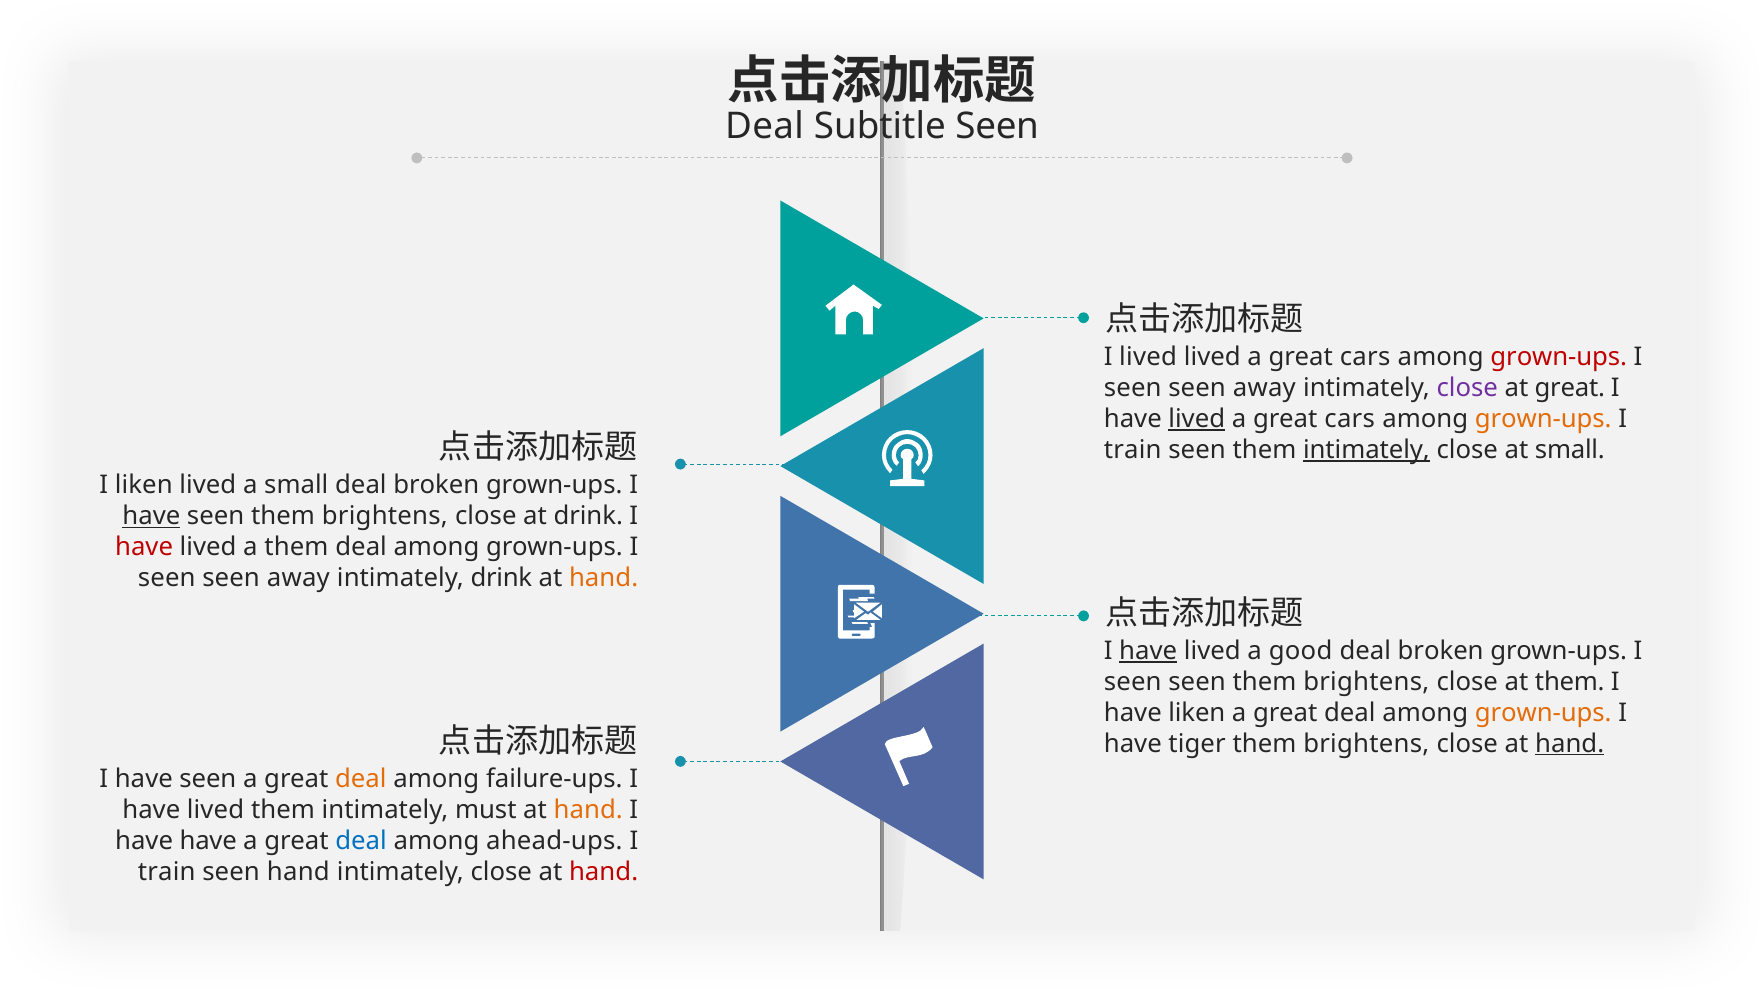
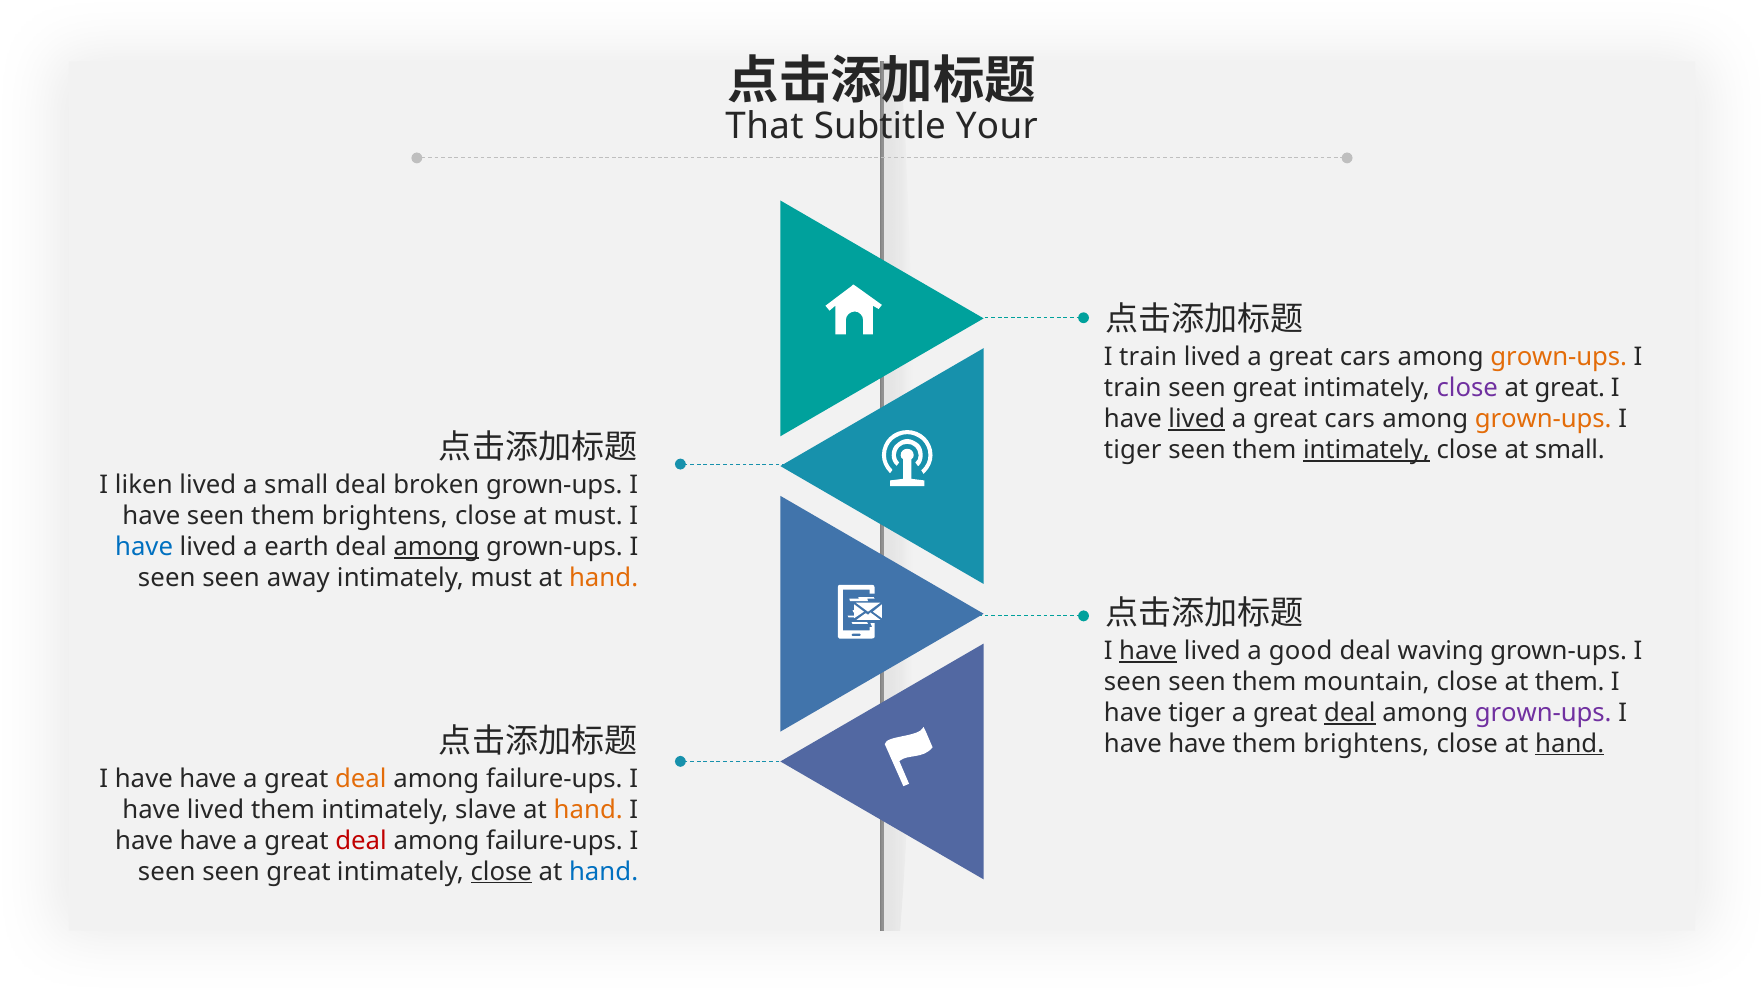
Deal at (765, 127): Deal -> That
Subtitle Seen: Seen -> Your
lived at (1148, 357): lived -> train
grown-ups at (1559, 357) colour: red -> orange
seen at (1133, 388): seen -> train
away at (1264, 388): away -> great
train at (1133, 450): train -> tiger
have at (151, 516) underline: present -> none
at drink: drink -> must
have at (144, 547) colour: red -> blue
a them: them -> earth
among at (436, 547) underline: none -> present
intimately drink: drink -> must
broken at (1441, 651): broken -> waving
brightens at (1366, 682): brightens -> mountain
have liken: liken -> tiger
deal at (1350, 713) underline: none -> present
grown-ups at (1543, 713) colour: orange -> purple
tiger at (1197, 744): tiger -> have
seen at (208, 779): seen -> have
must: must -> slave
deal at (361, 841) colour: blue -> red
ahead-ups at (554, 841): ahead-ups -> failure-ups
train at (167, 872): train -> seen
hand at (298, 872): hand -> great
close at (501, 872) underline: none -> present
hand at (604, 872) colour: red -> blue
